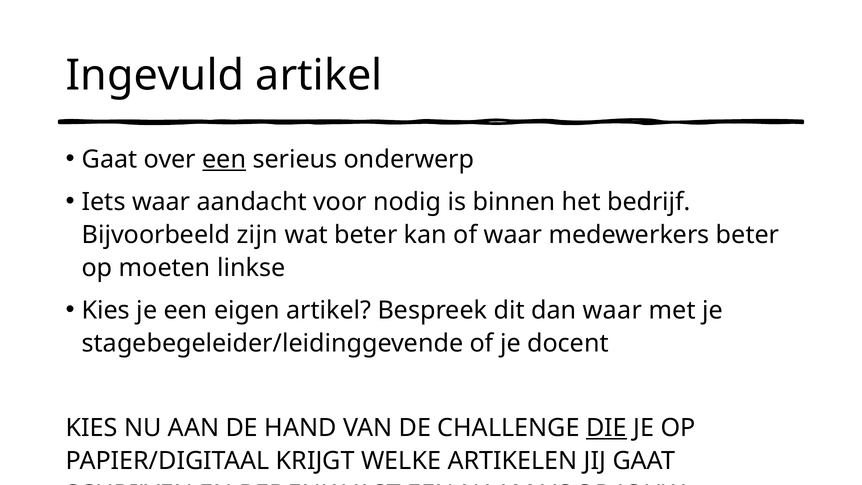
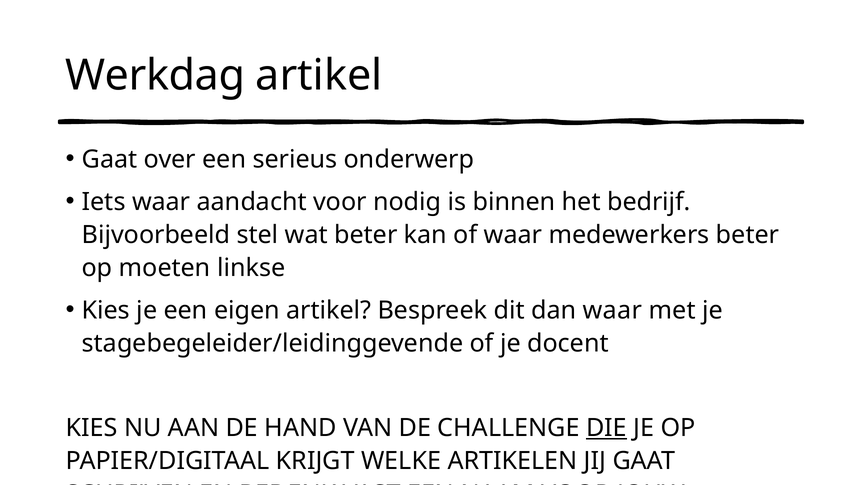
Ingevuld: Ingevuld -> Werkdag
een at (224, 159) underline: present -> none
zijn: zijn -> stel
